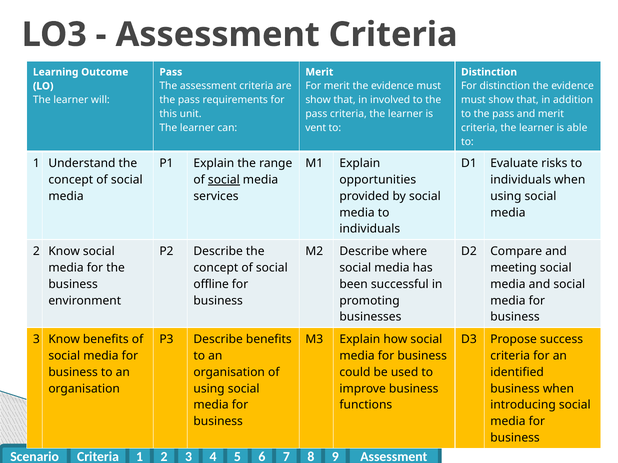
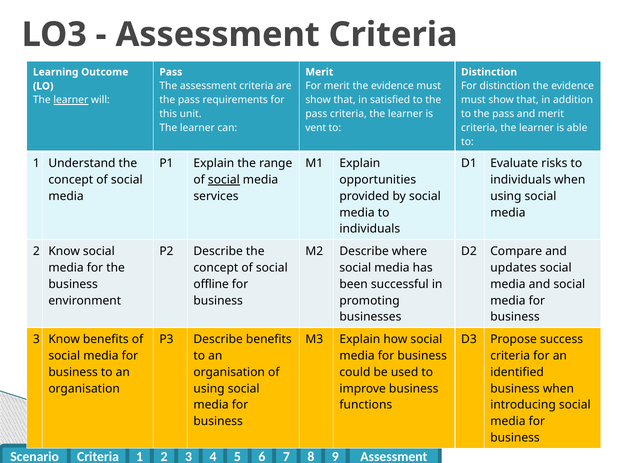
learner at (71, 100) underline: none -> present
involved: involved -> satisfied
meeting: meeting -> updates
